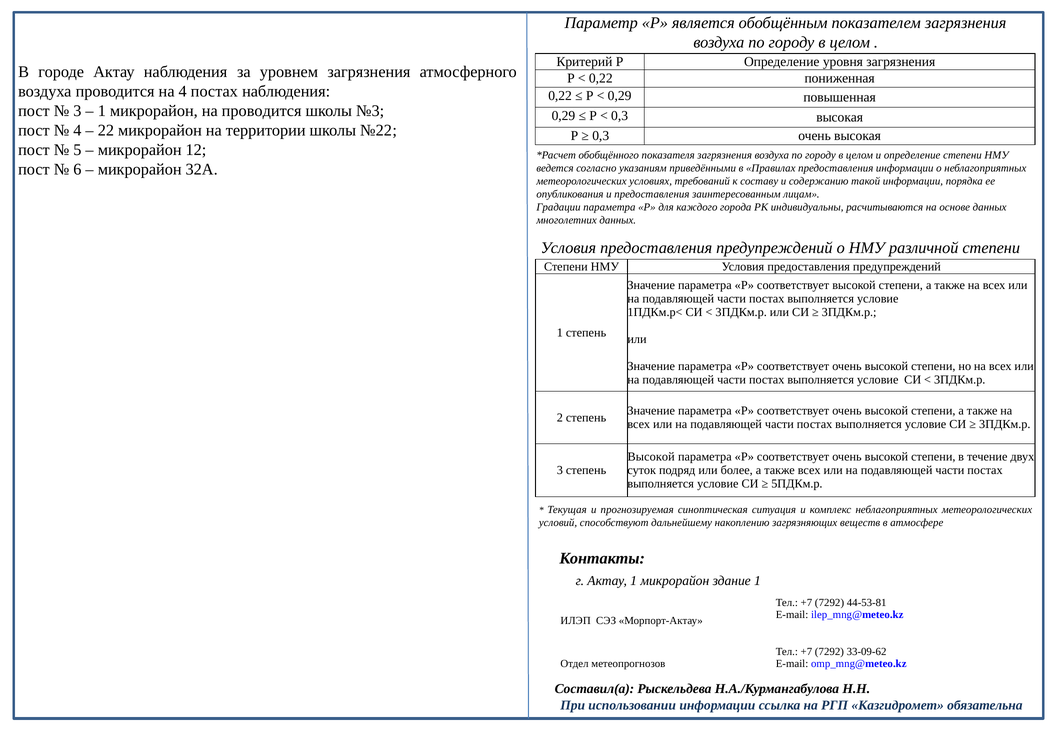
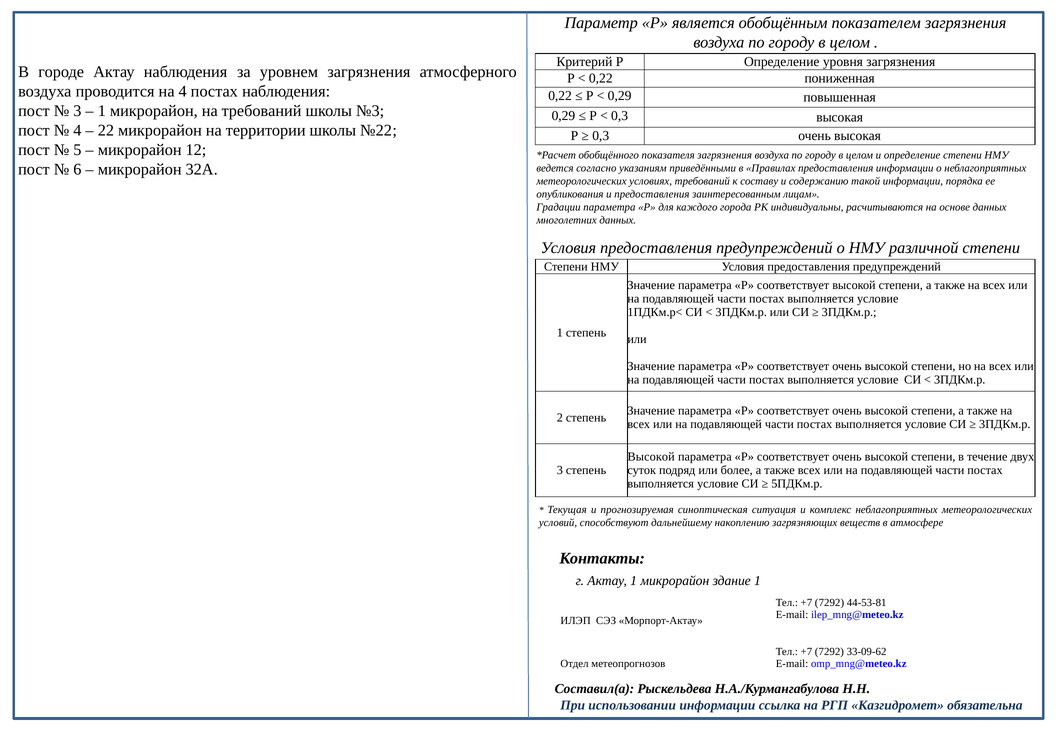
на проводится: проводится -> требований
